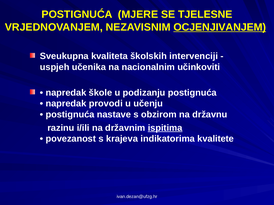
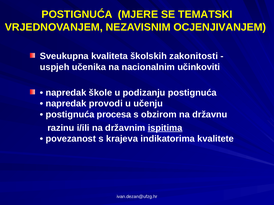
TJELESNE: TJELESNE -> TEMATSKI
OCJENJIVANJEM underline: present -> none
intervenciji: intervenciji -> zakonitosti
nastave: nastave -> procesa
